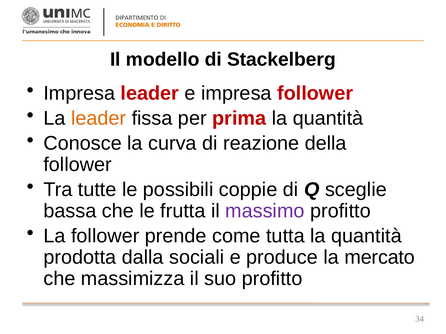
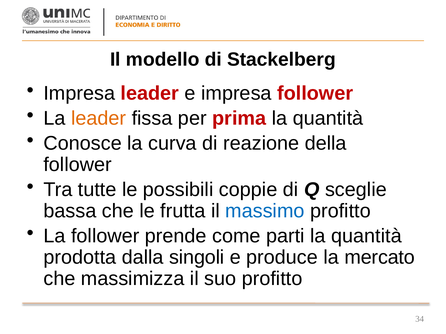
massimo colour: purple -> blue
tutta: tutta -> parti
sociali: sociali -> singoli
